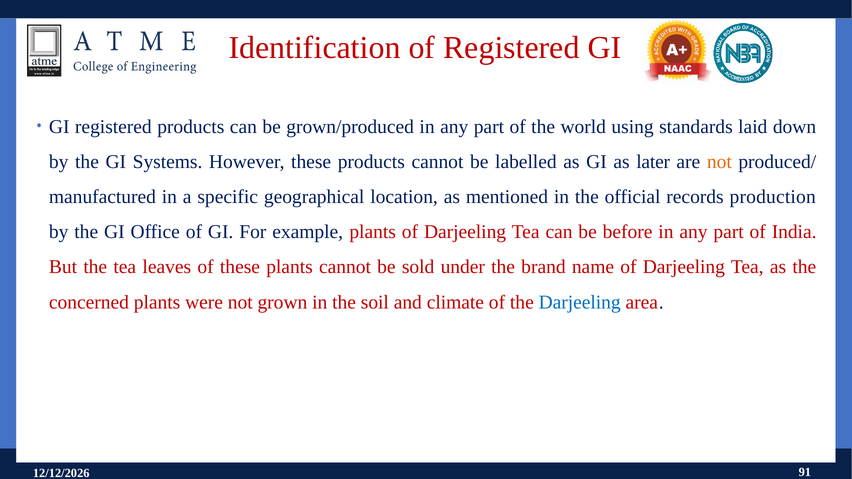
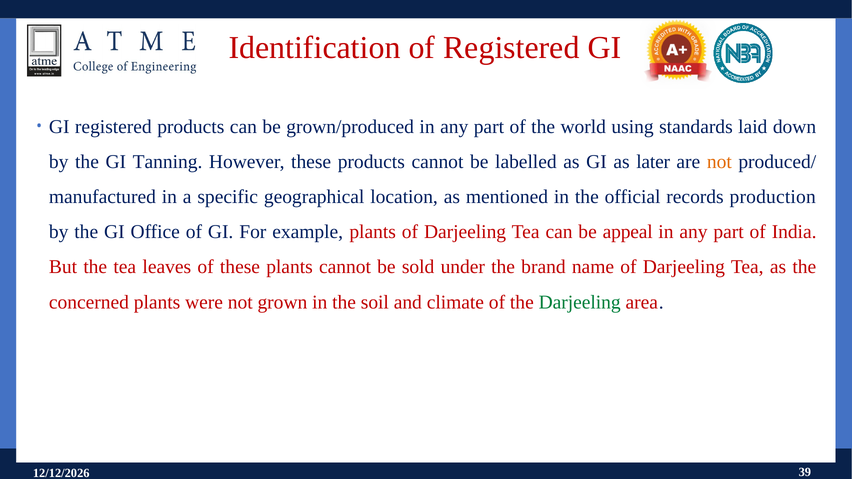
Systems: Systems -> Tanning
before: before -> appeal
Darjeeling at (580, 302) colour: blue -> green
91: 91 -> 39
